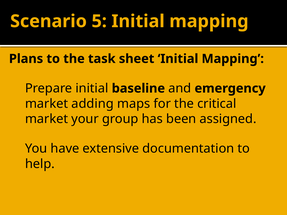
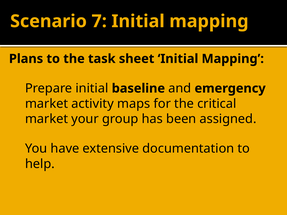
5: 5 -> 7
adding: adding -> activity
